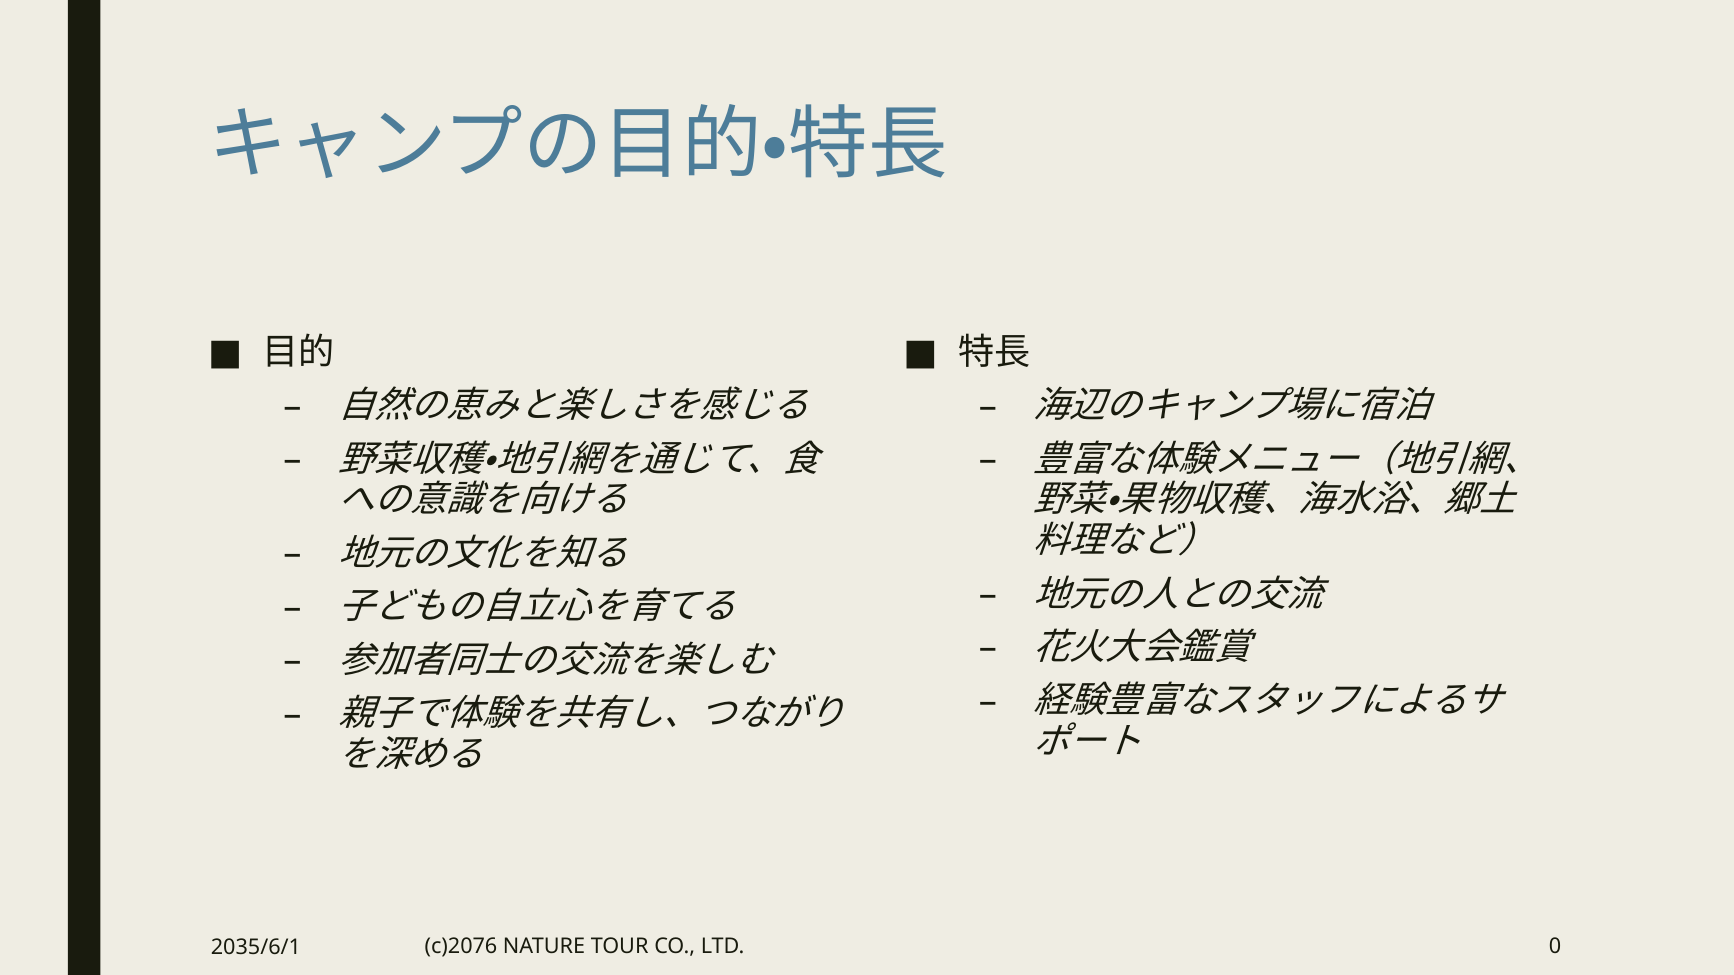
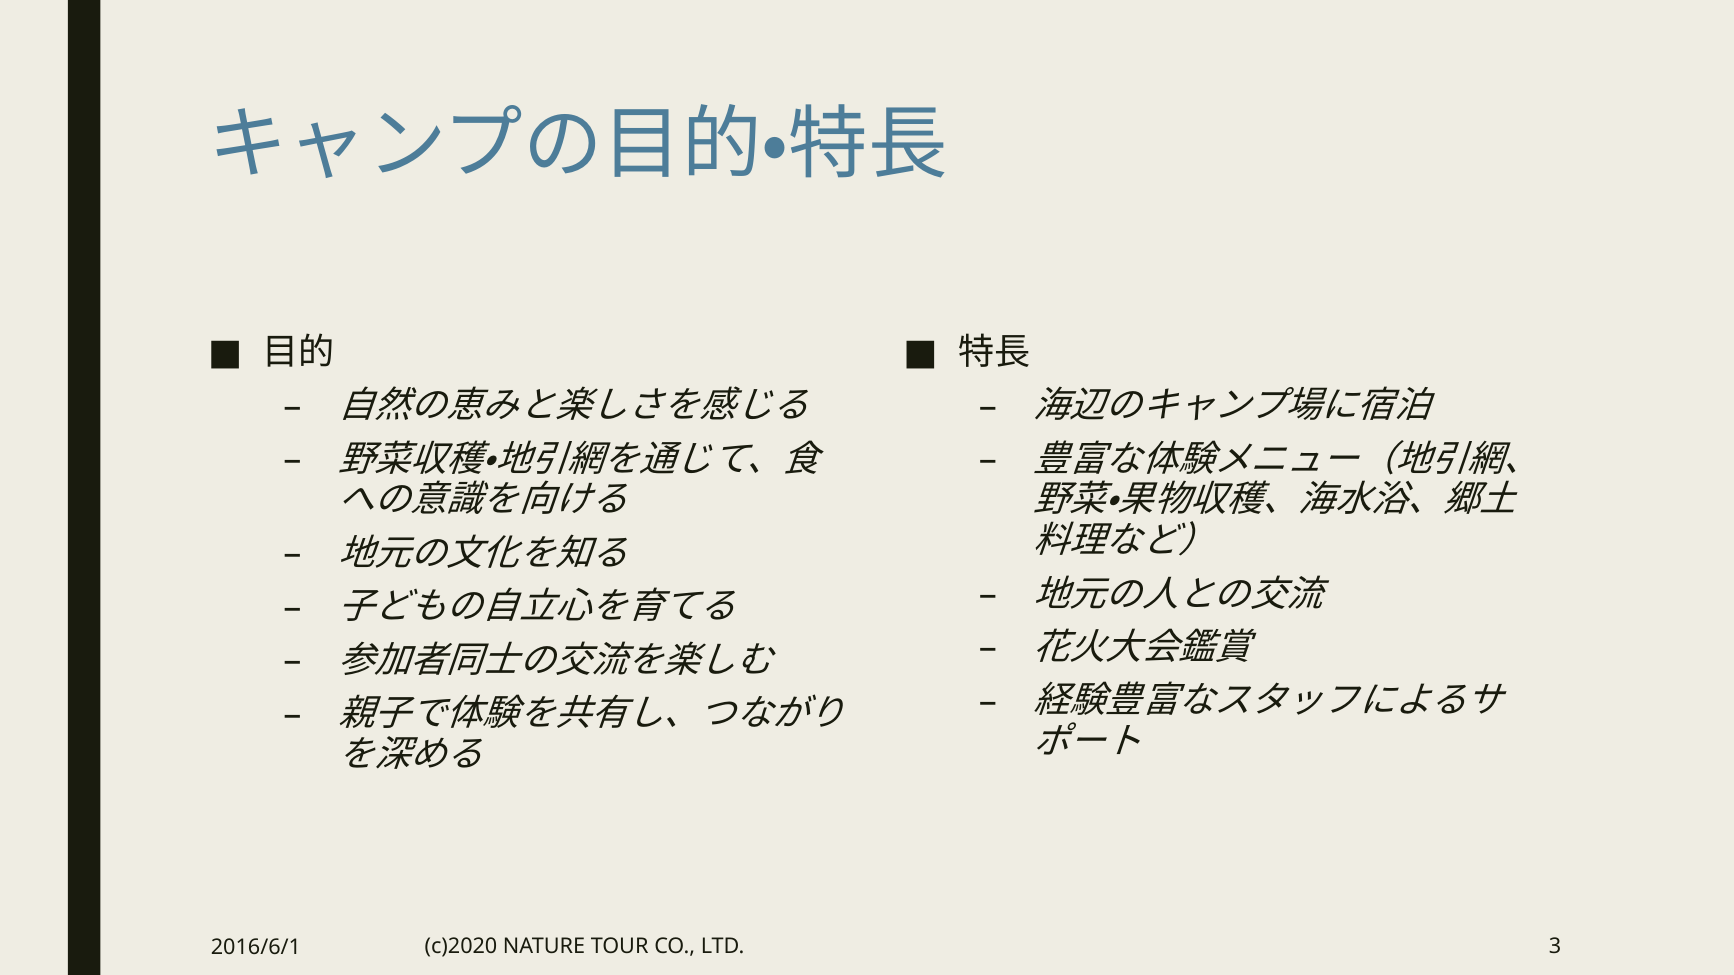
c)2076: c)2076 -> c)2020
0: 0 -> 3
2035/6/1: 2035/6/1 -> 2016/6/1
